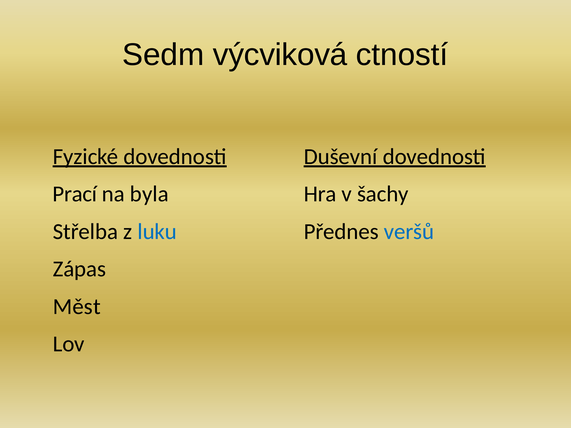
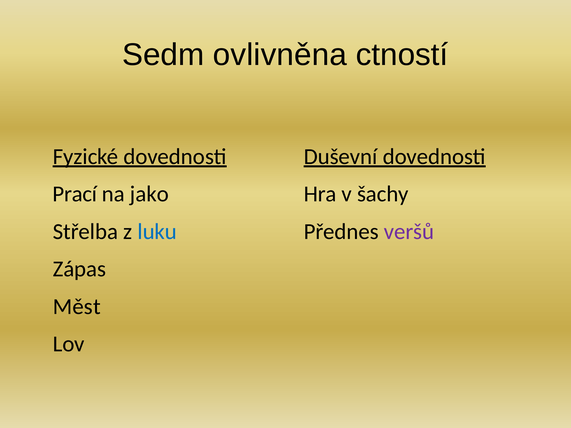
výcviková: výcviková -> ovlivněna
byla: byla -> jako
veršů colour: blue -> purple
